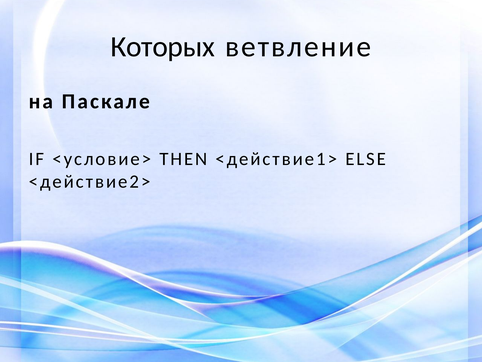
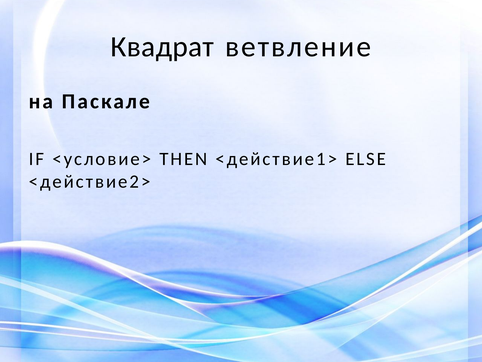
Которых: Которых -> Квадрат
